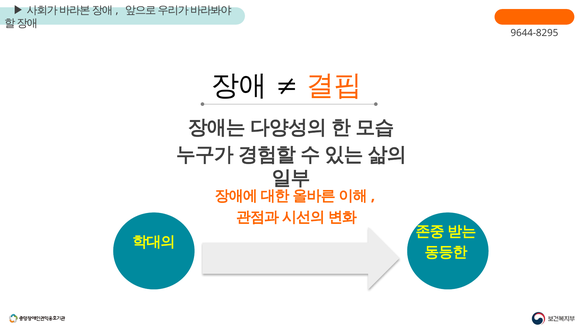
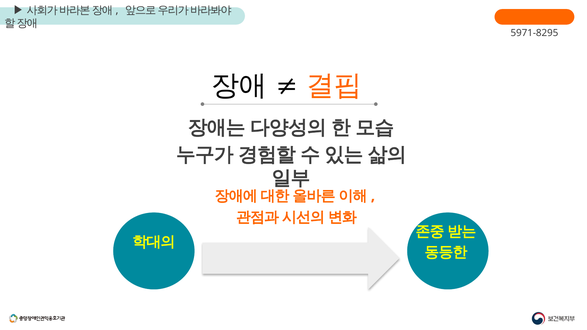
9644-8295: 9644-8295 -> 5971-8295
